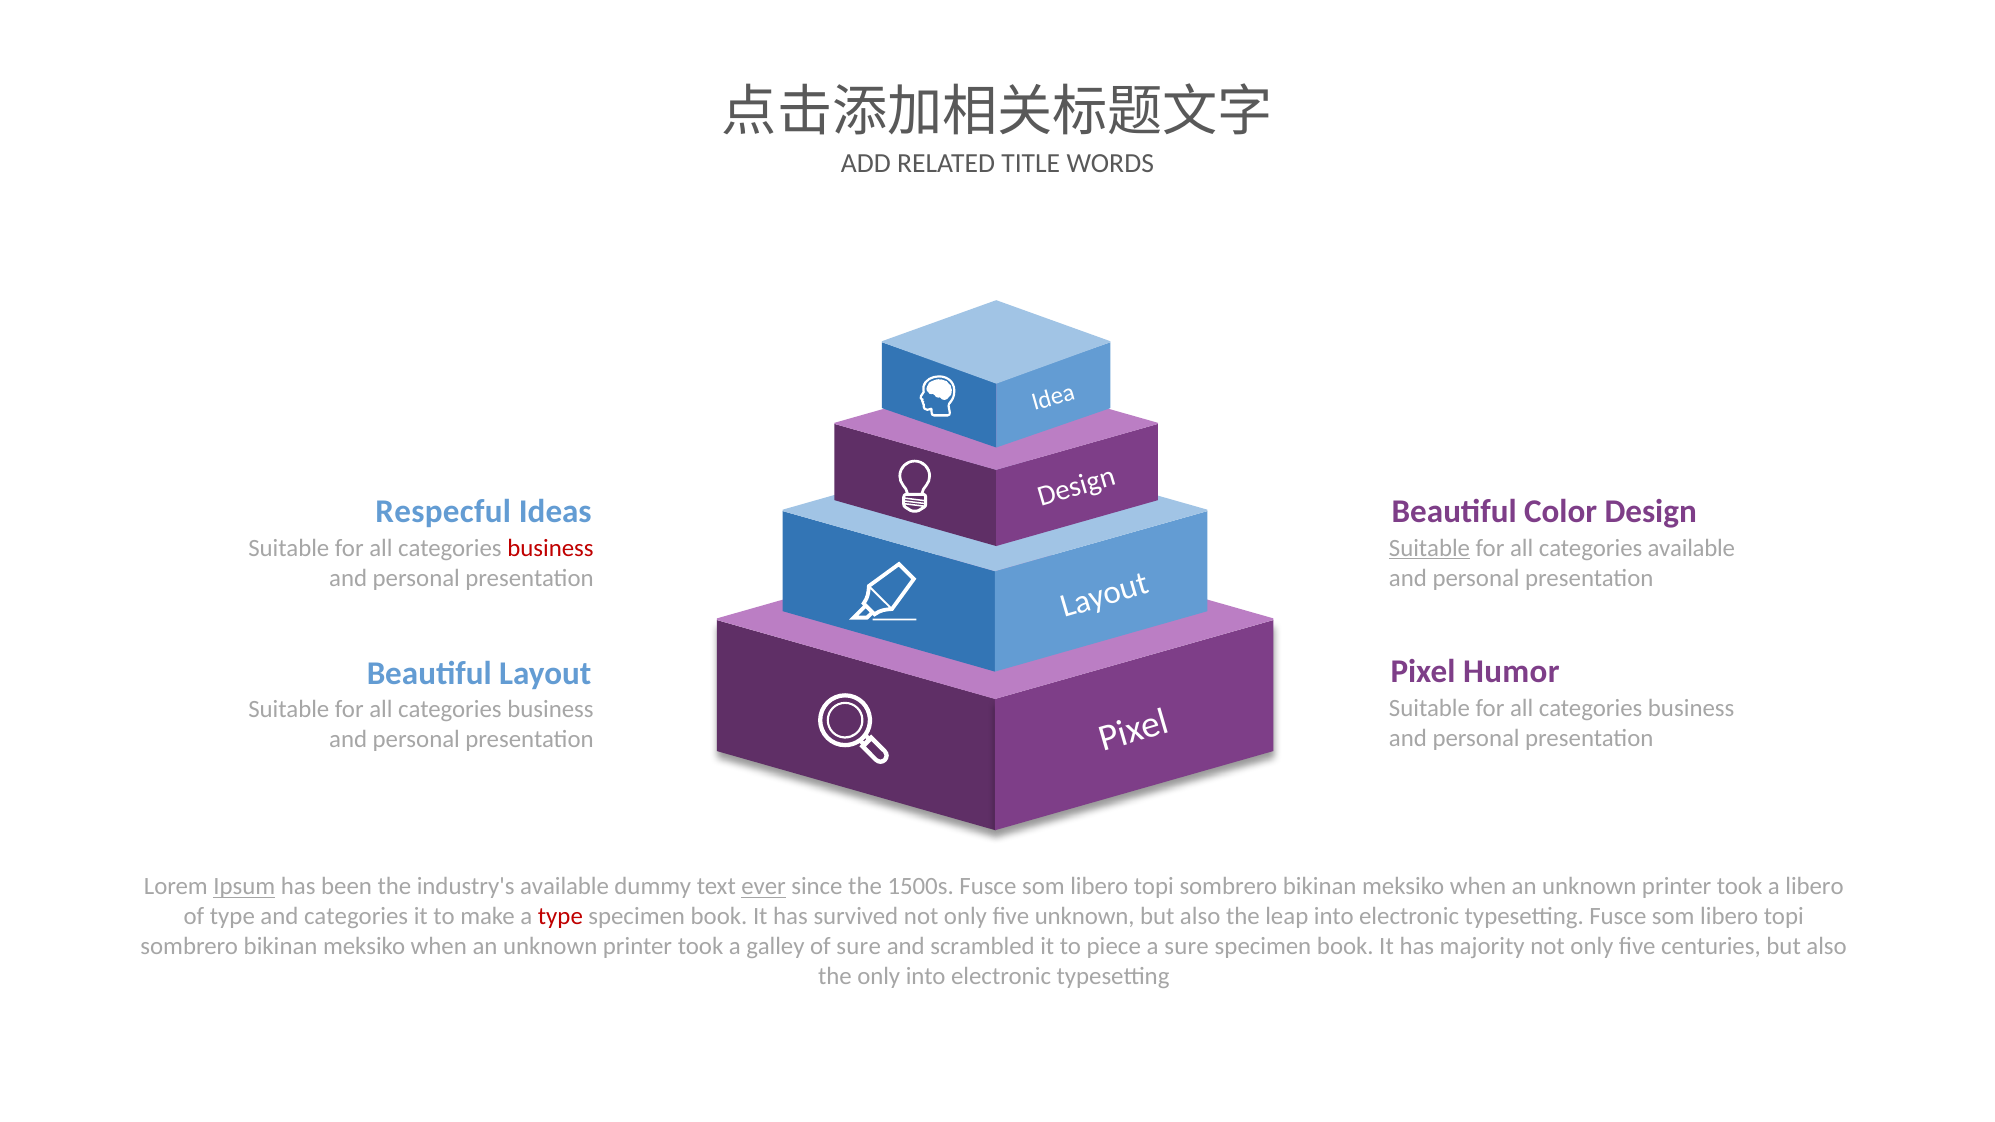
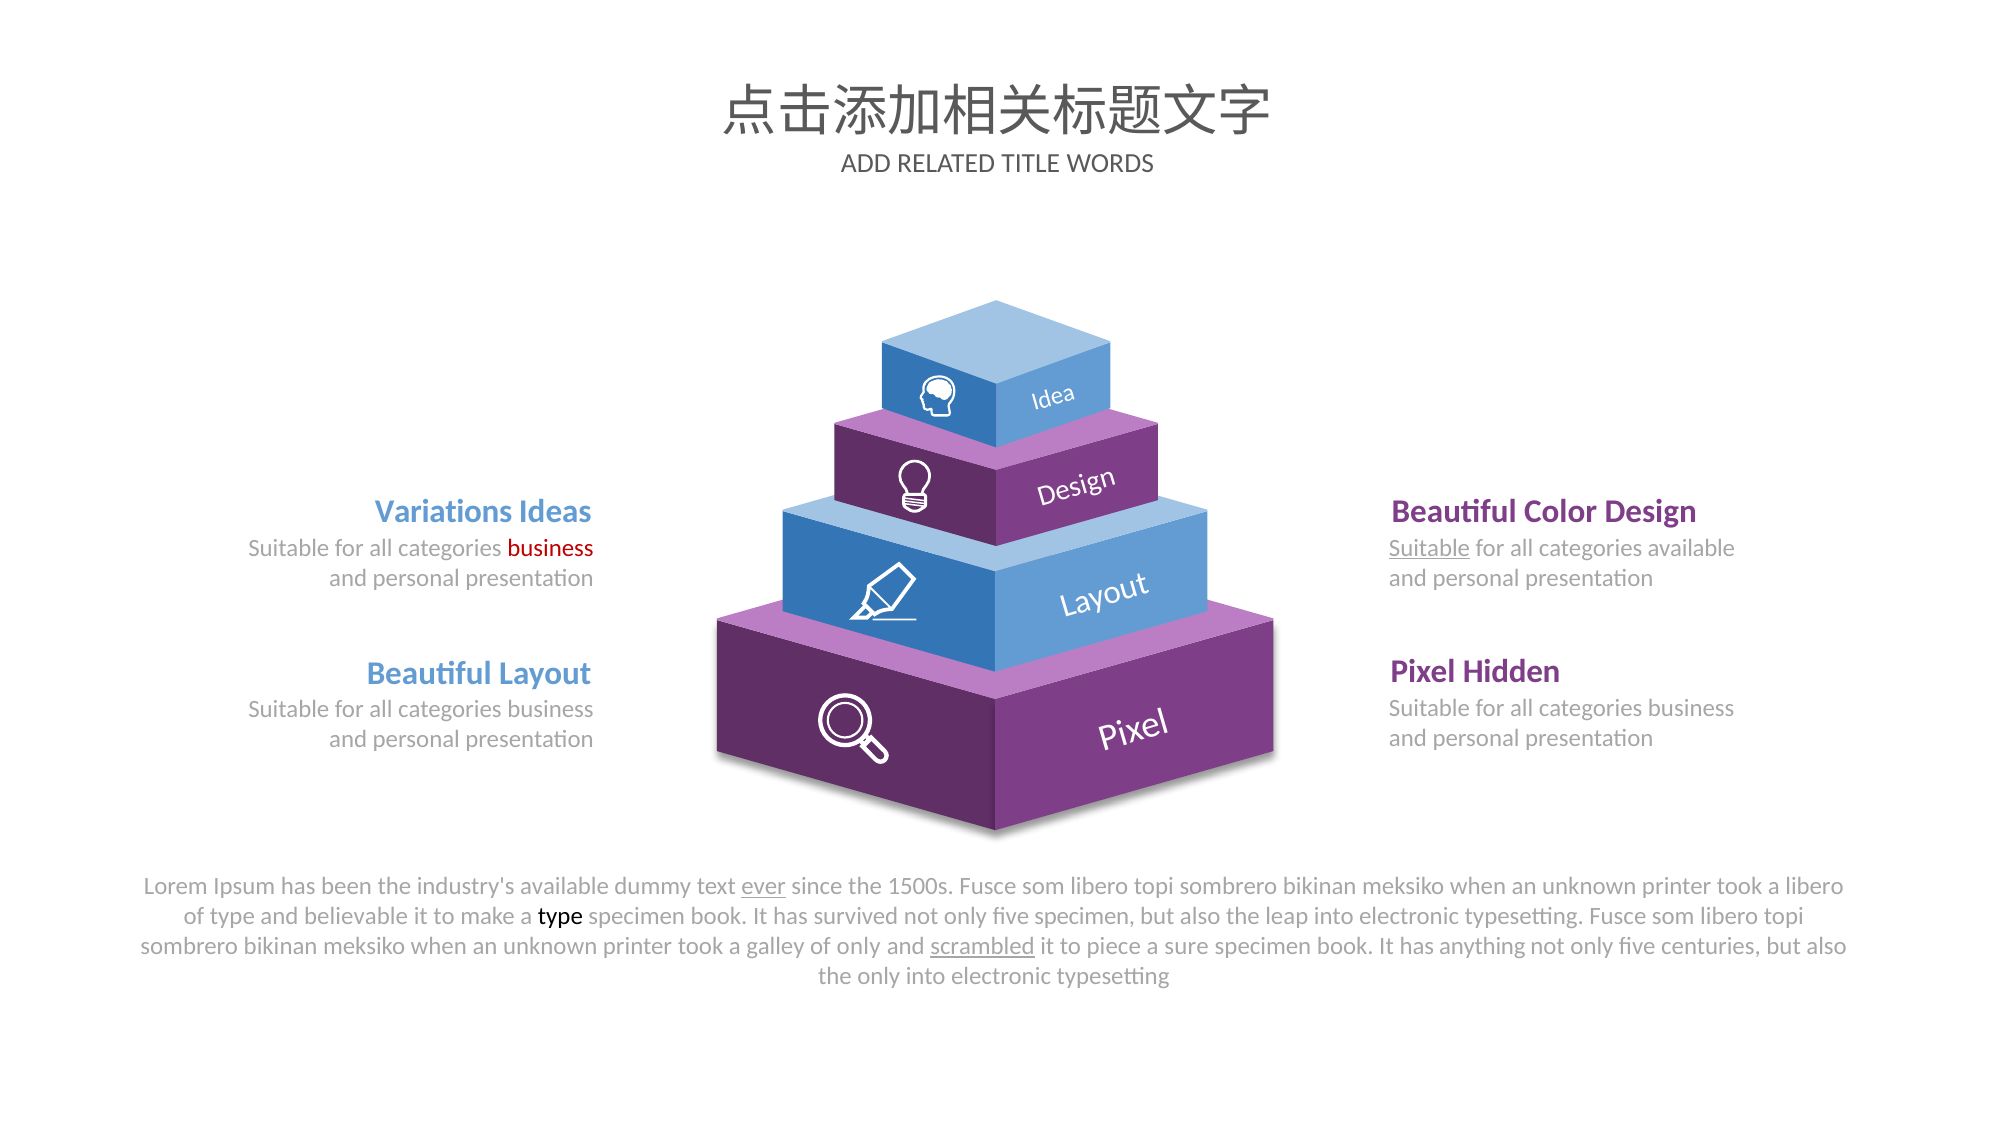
Respecful: Respecful -> Variations
Humor: Humor -> Hidden
Ipsum underline: present -> none
and categories: categories -> believable
type at (560, 917) colour: red -> black
five unknown: unknown -> specimen
of sure: sure -> only
scrambled underline: none -> present
majority: majority -> anything
